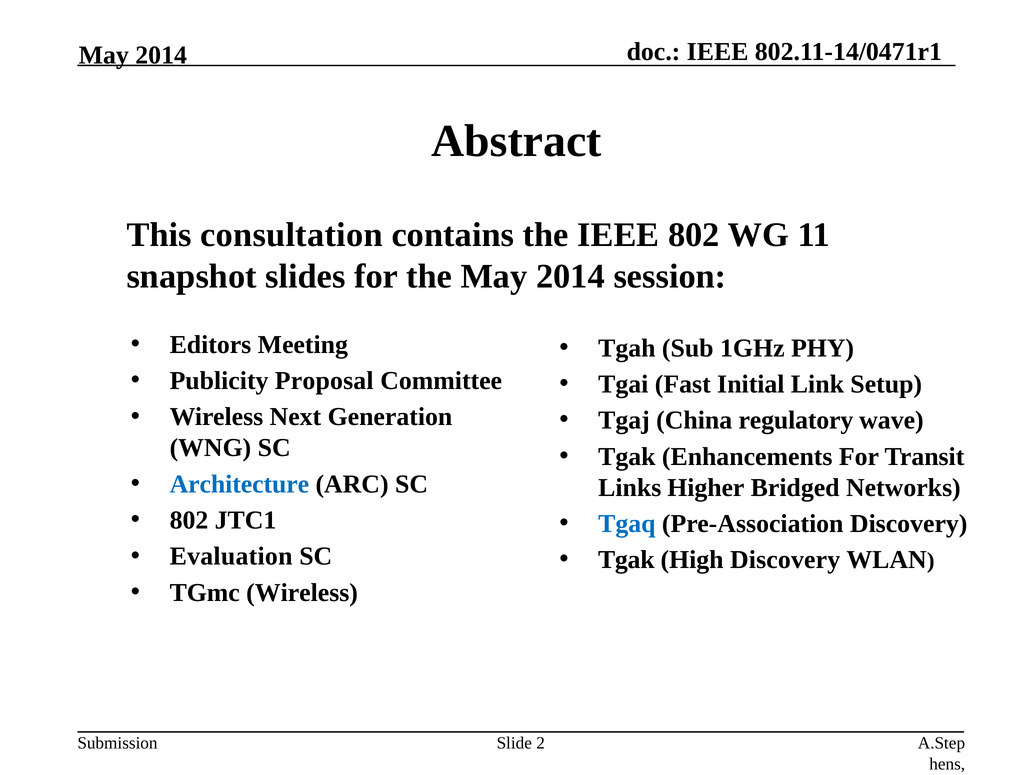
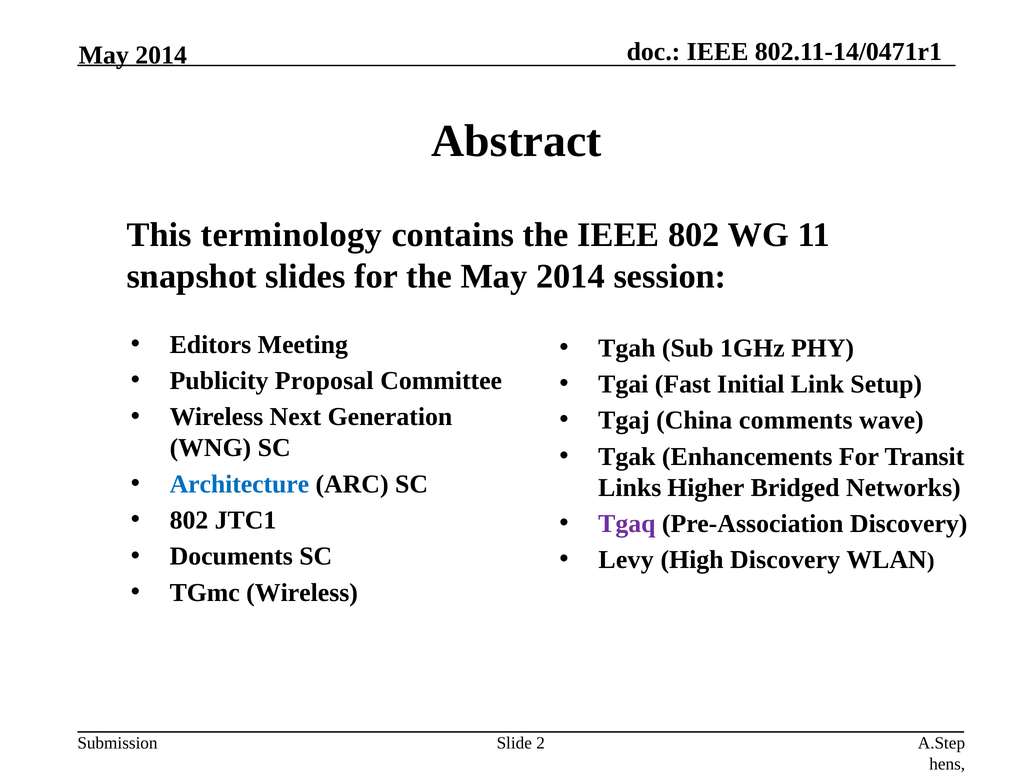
consultation: consultation -> terminology
regulatory: regulatory -> comments
Tgaq colour: blue -> purple
Evaluation: Evaluation -> Documents
Tgak at (626, 560): Tgak -> Levy
